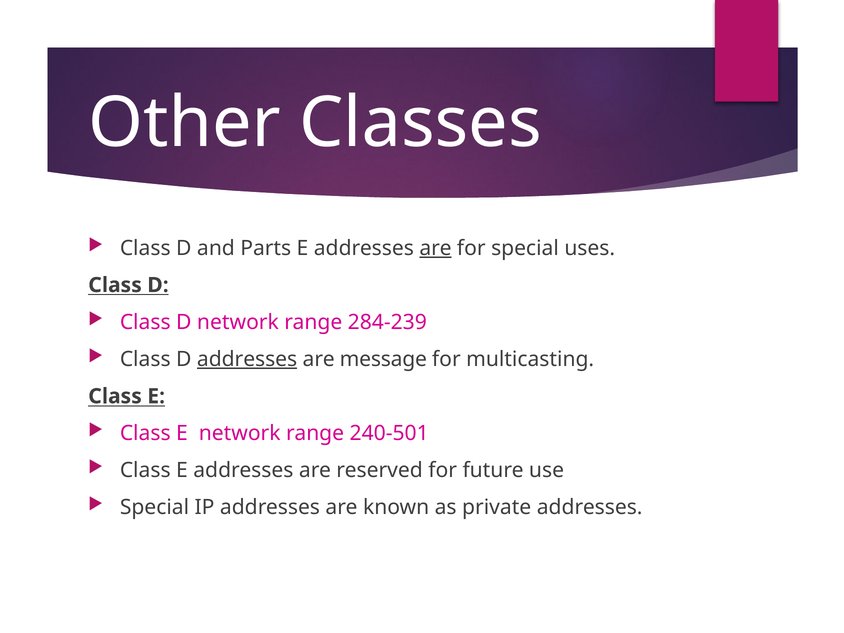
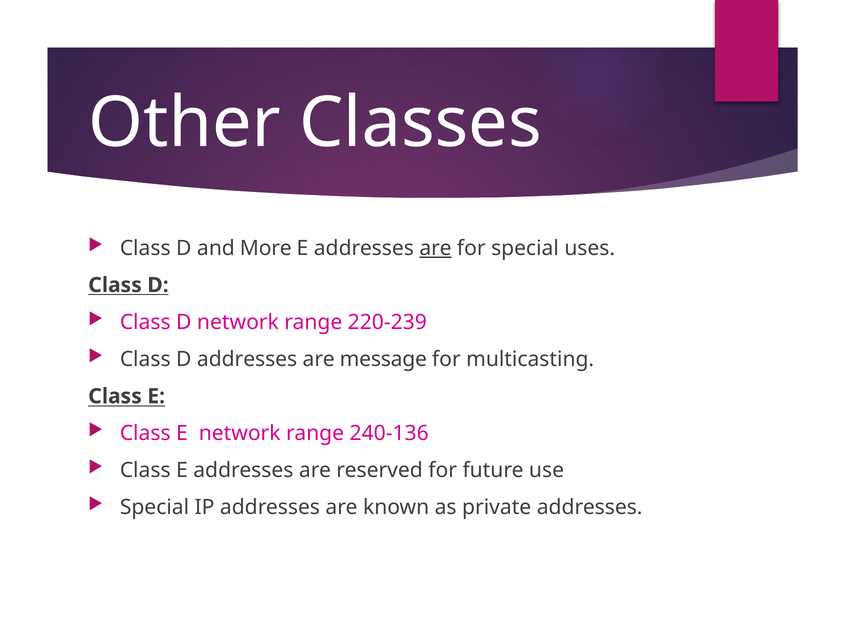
Parts: Parts -> More
284-239: 284-239 -> 220-239
addresses at (247, 359) underline: present -> none
240-501: 240-501 -> 240-136
